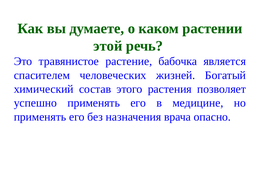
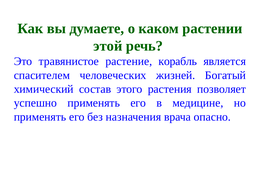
бабочка: бабочка -> корабль
